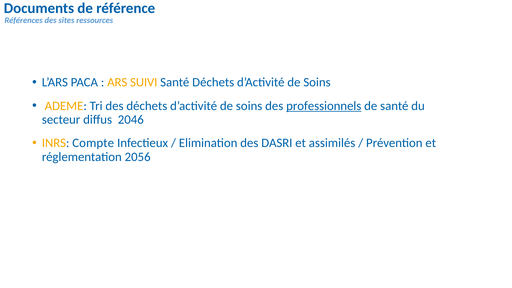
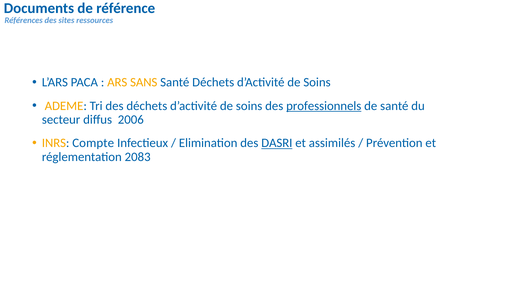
SUIVI: SUIVI -> SANS
2046: 2046 -> 2006
DASRI underline: none -> present
2056: 2056 -> 2083
